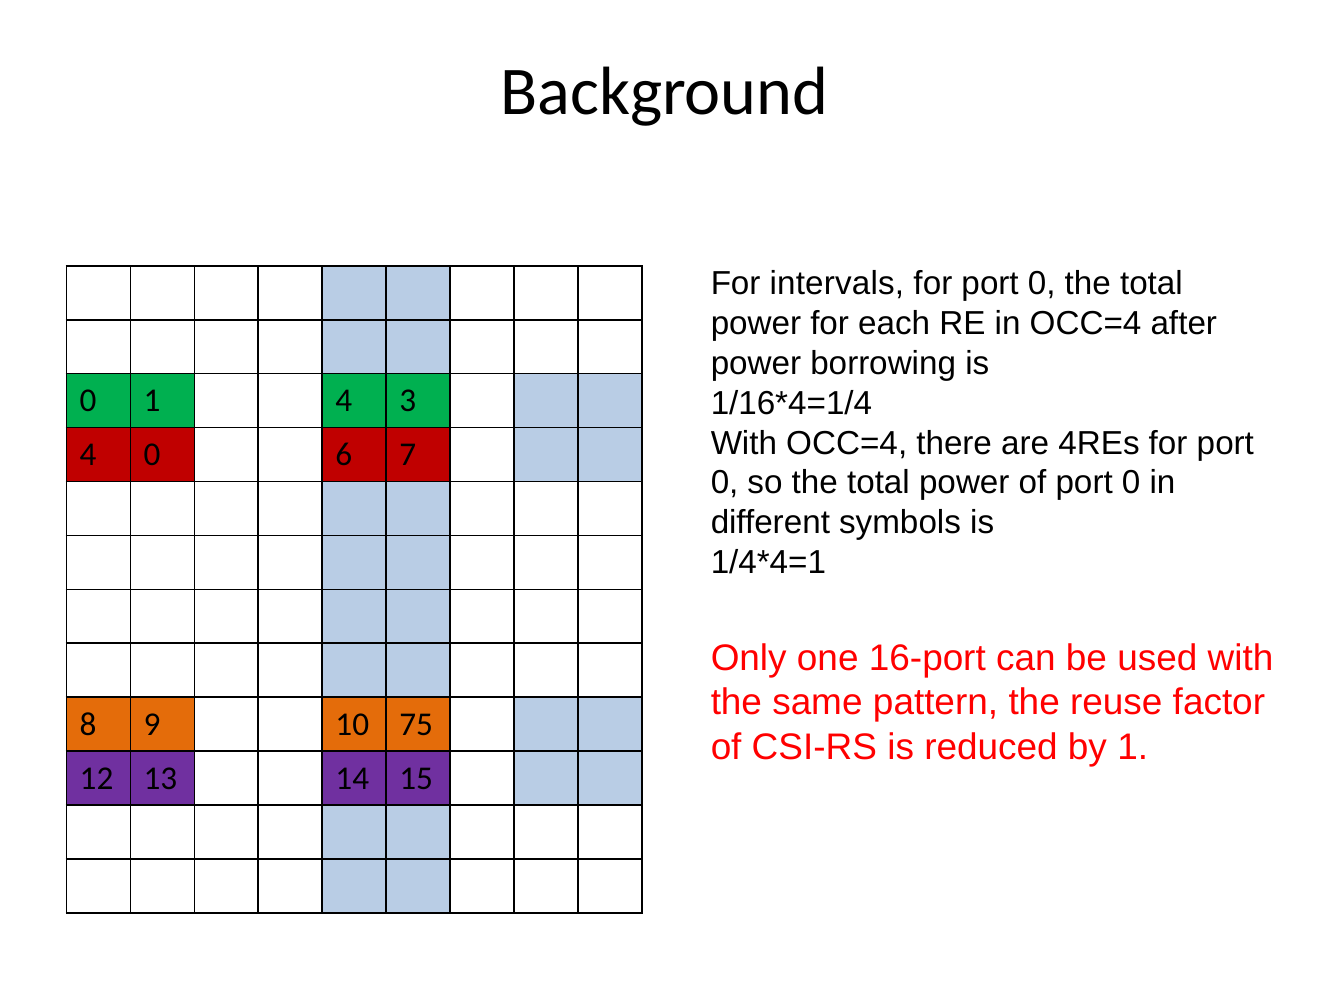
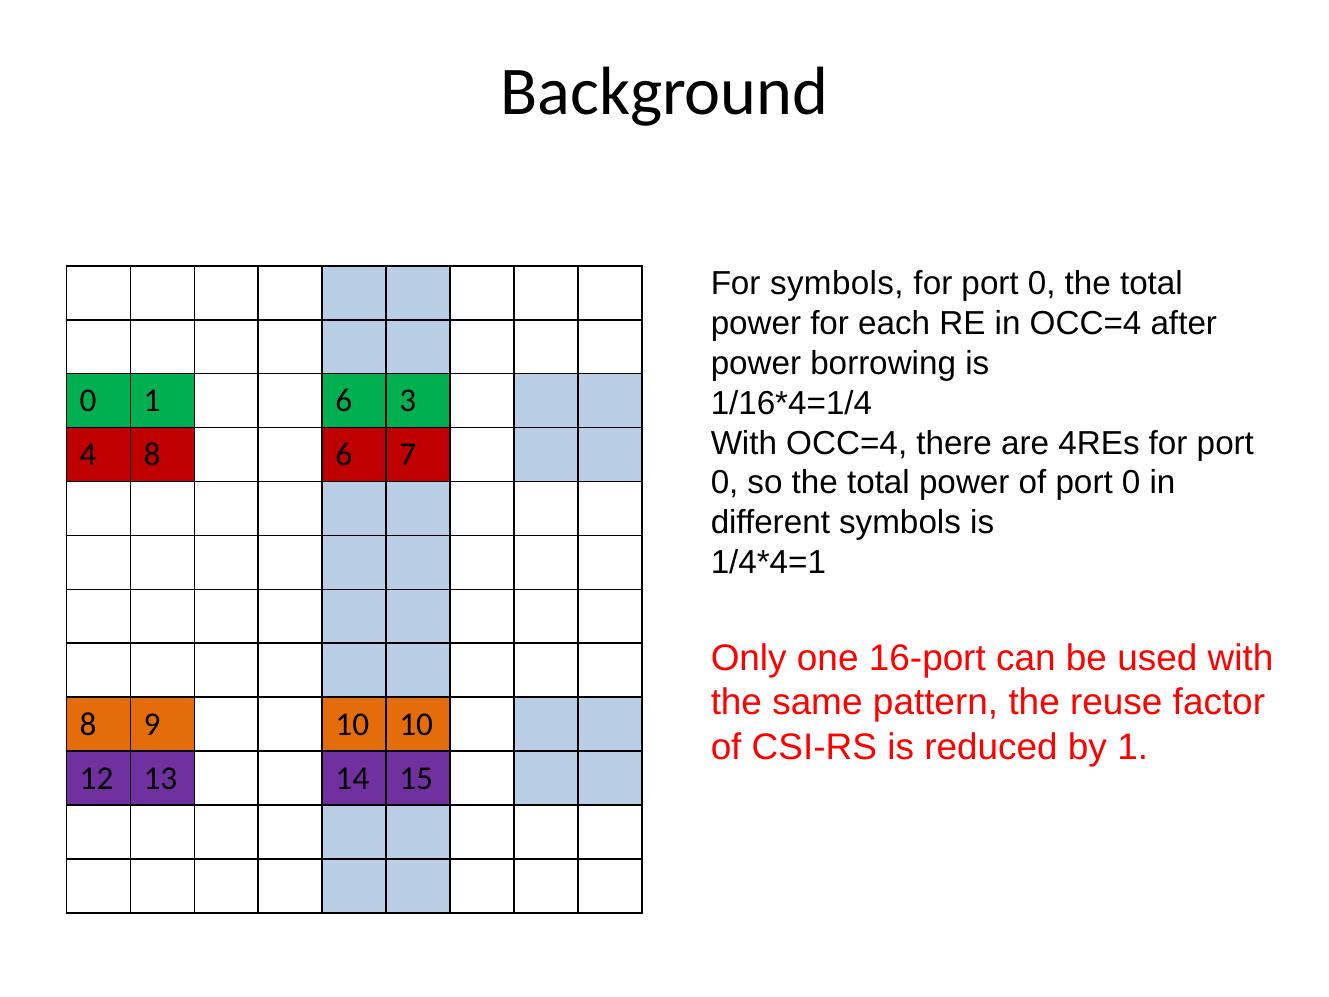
For intervals: intervals -> symbols
1 4: 4 -> 6
4 0: 0 -> 8
10 75: 75 -> 10
